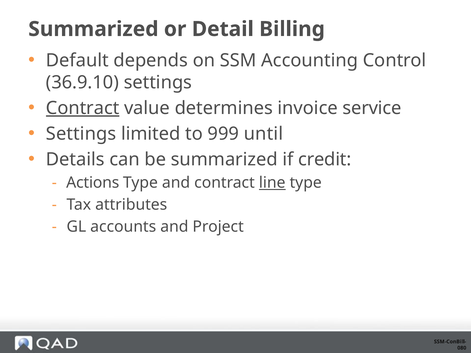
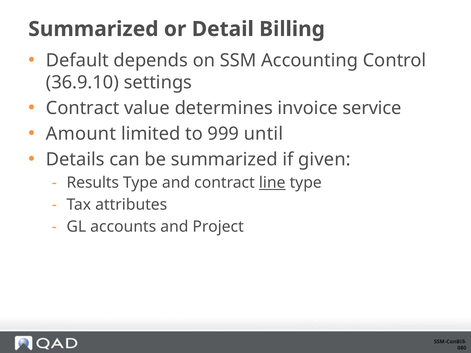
Contract at (83, 108) underline: present -> none
Settings at (81, 134): Settings -> Amount
credit: credit -> given
Actions: Actions -> Results
